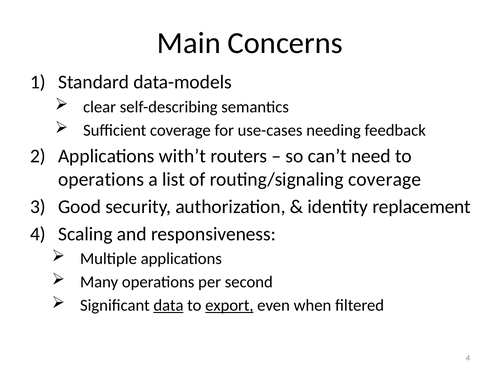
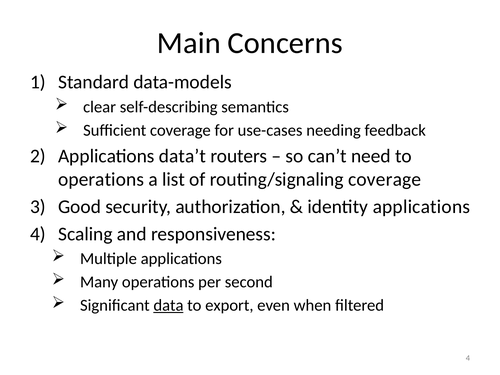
with’t: with’t -> data’t
identity replacement: replacement -> applications
export underline: present -> none
